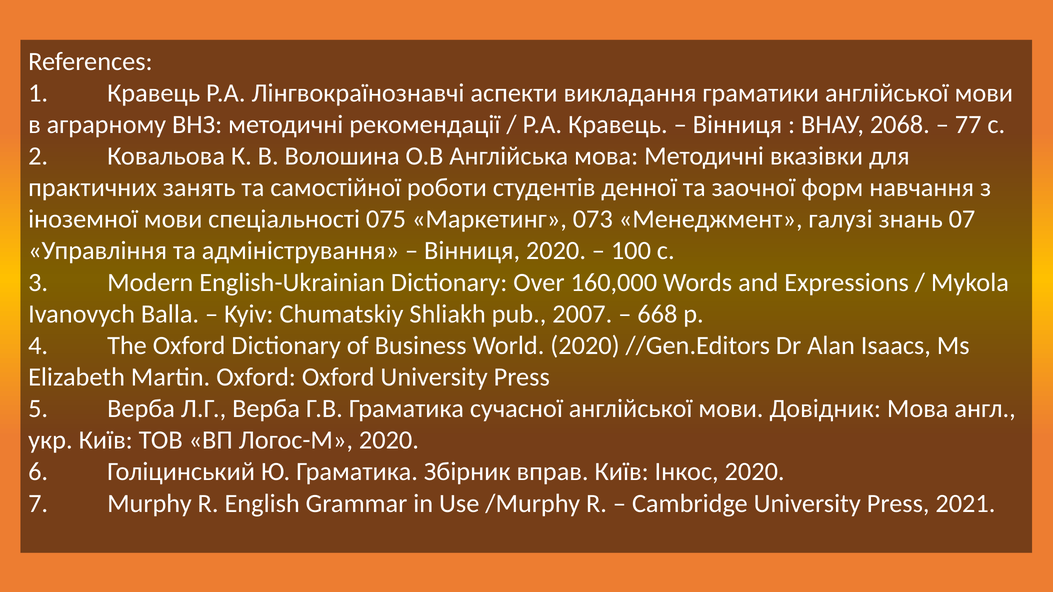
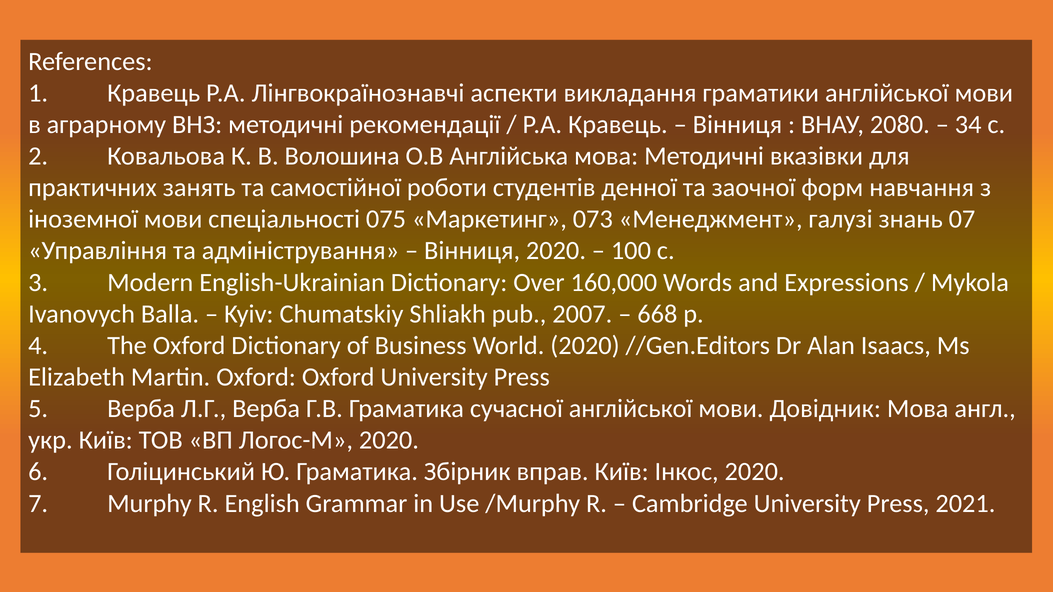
2068: 2068 -> 2080
77: 77 -> 34
